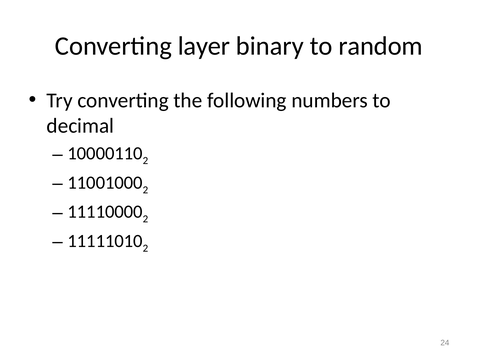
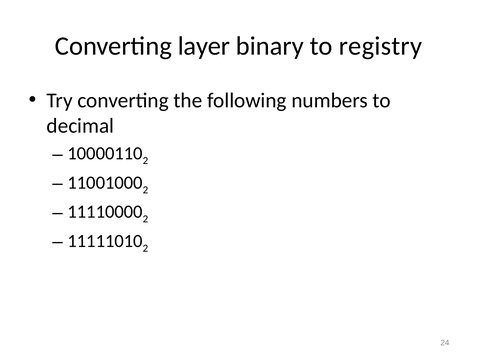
random: random -> registry
